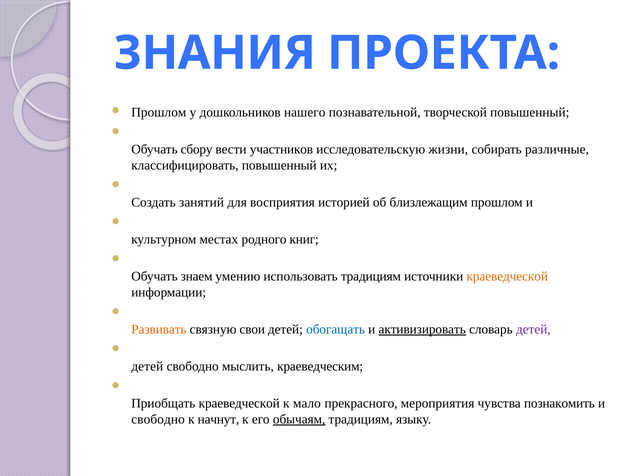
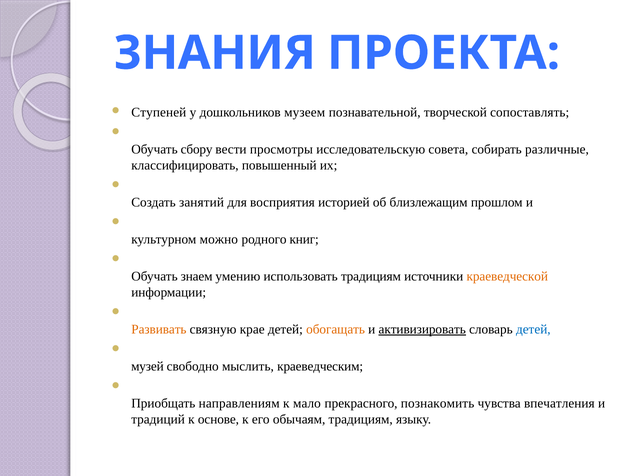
Прошлом at (159, 113): Прошлом -> Ступеней
нашего: нашего -> музеем
творческой повышенный: повышенный -> сопоставлять
участников: участников -> просмотры
жизни: жизни -> совета
местах: местах -> можно
свои: свои -> крае
обогащать colour: blue -> orange
детей at (533, 330) colour: purple -> blue
детей at (147, 367): детей -> музей
Приобщать краеведческой: краеведческой -> направлениям
мероприятия: мероприятия -> познакомить
познакомить: познакомить -> впечатления
свободно at (158, 420): свободно -> традиций
начнут: начнут -> основе
обычаям underline: present -> none
